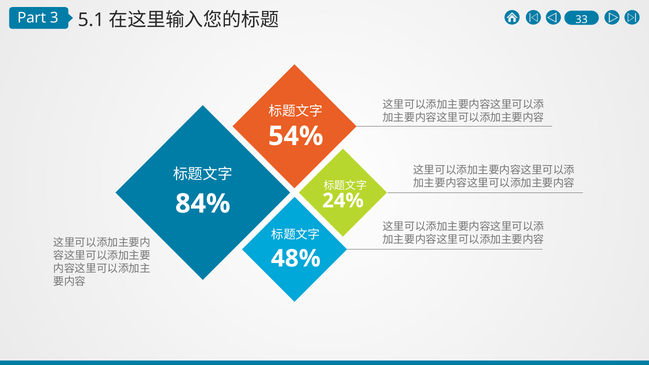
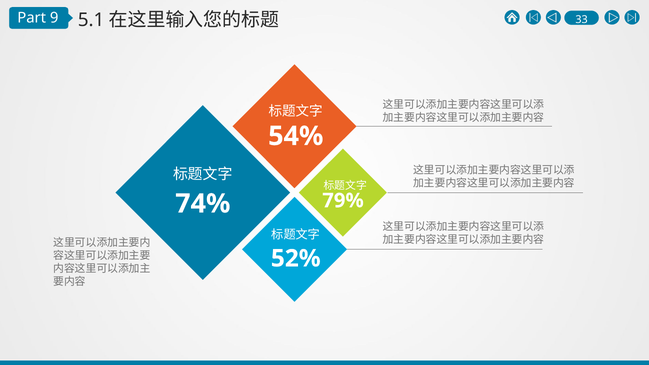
3: 3 -> 9
24%: 24% -> 79%
84%: 84% -> 74%
48%: 48% -> 52%
